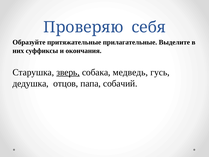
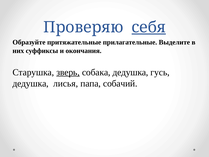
себя underline: none -> present
собака медведь: медведь -> дедушка
отцов: отцов -> лисья
